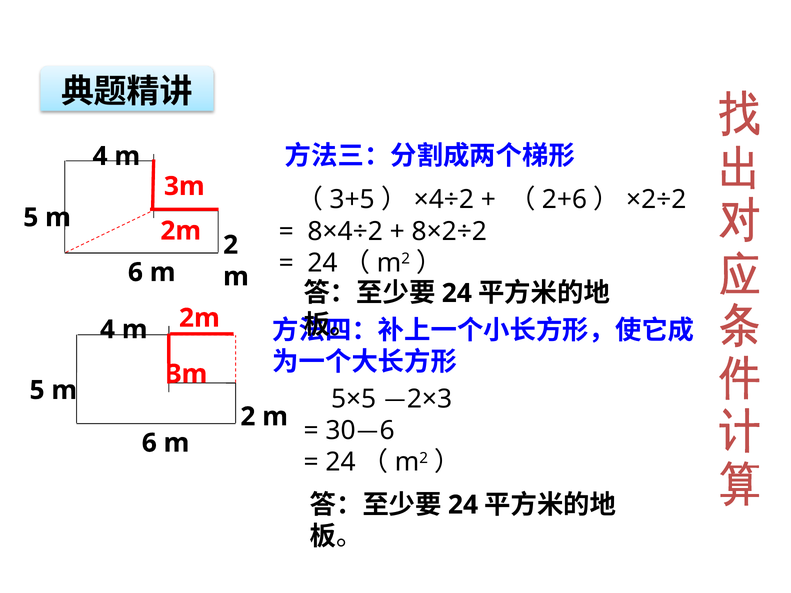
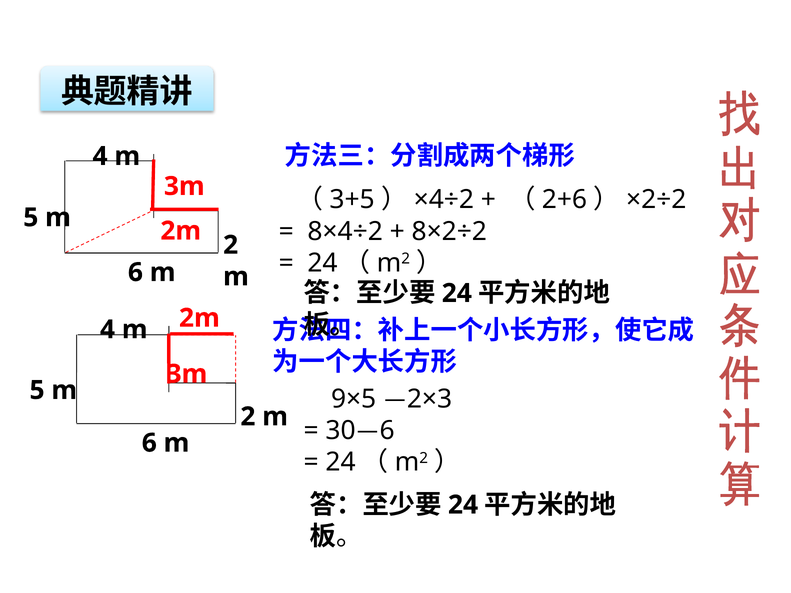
5×5: 5×5 -> 9×5
